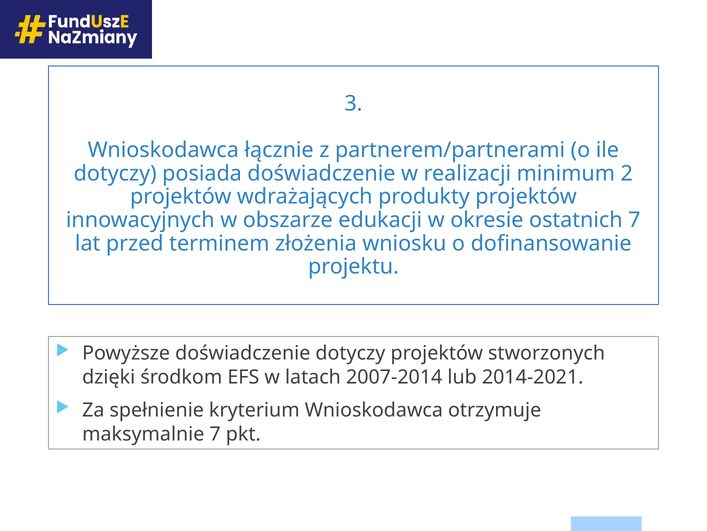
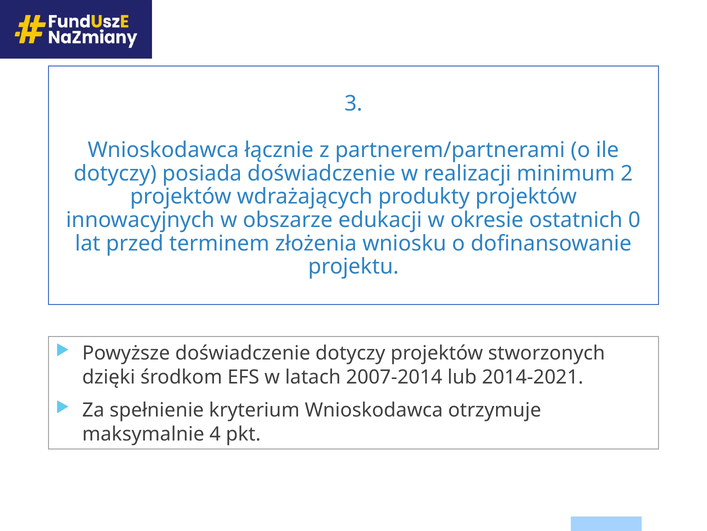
ostatnich 7: 7 -> 0
maksymalnie 7: 7 -> 4
